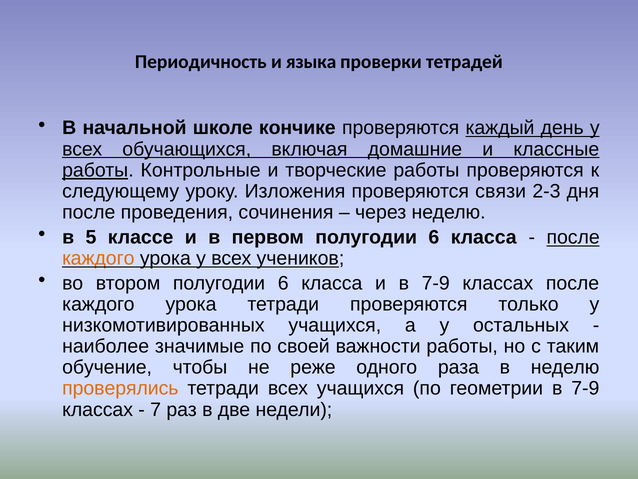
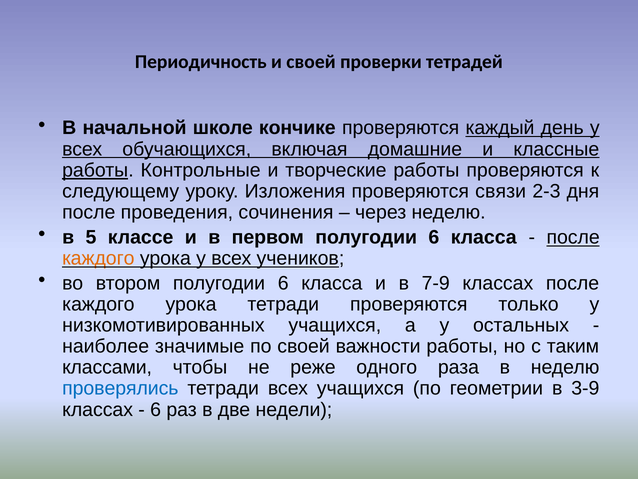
и языка: языка -> своей
обучение: обучение -> классами
проверялись colour: orange -> blue
геометрии в 7-9: 7-9 -> 3-9
7 at (156, 409): 7 -> 6
